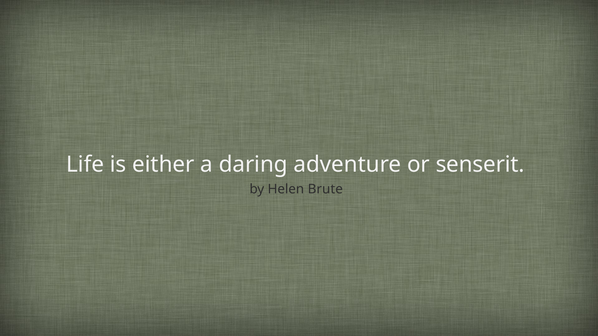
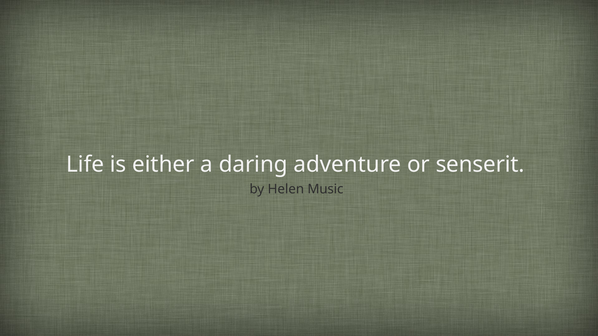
Brute: Brute -> Music
